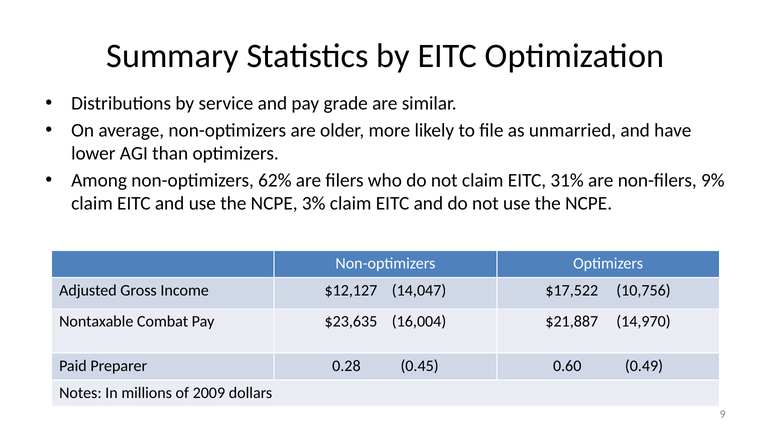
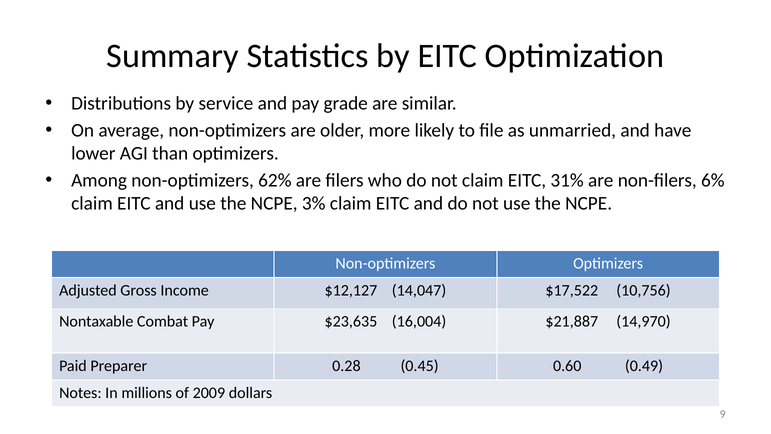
9%: 9% -> 6%
